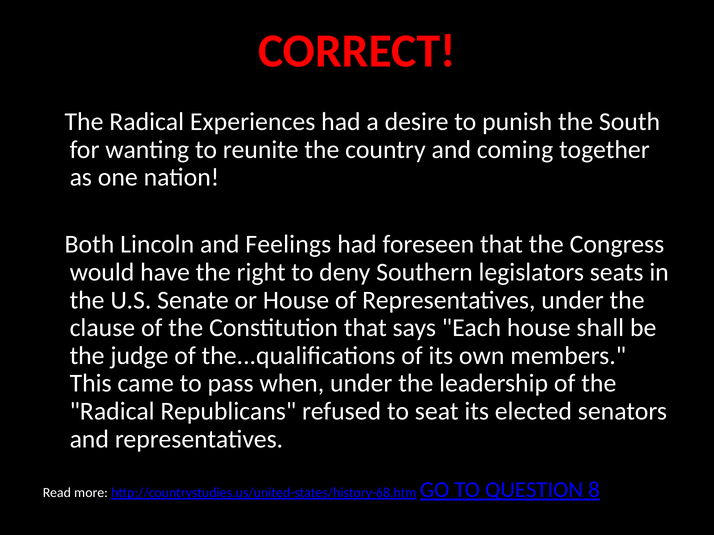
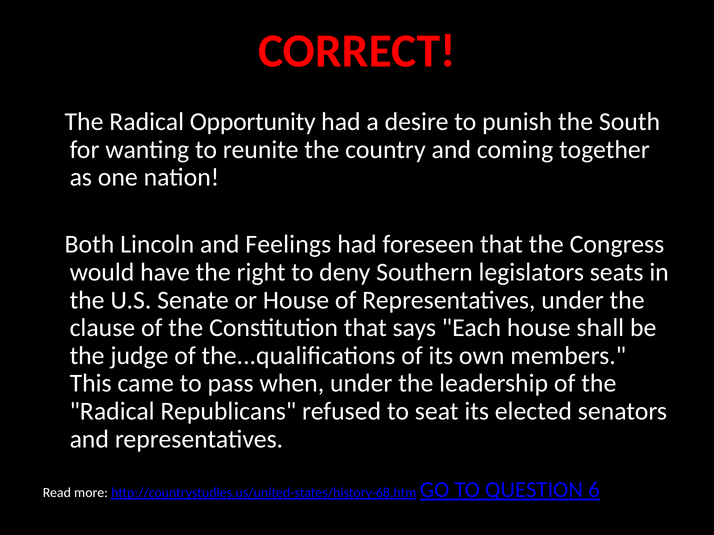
Experiences: Experiences -> Opportunity
8: 8 -> 6
